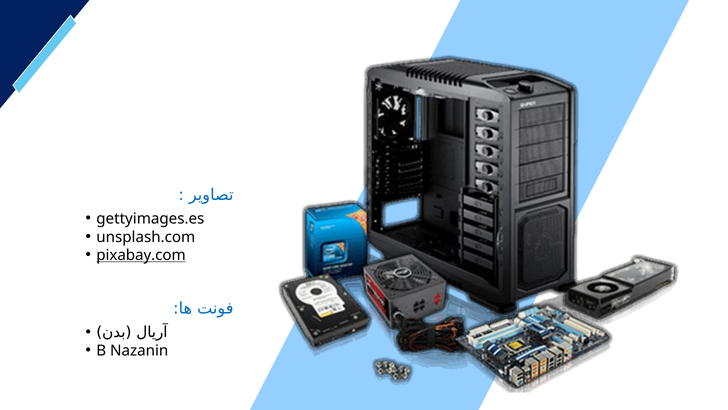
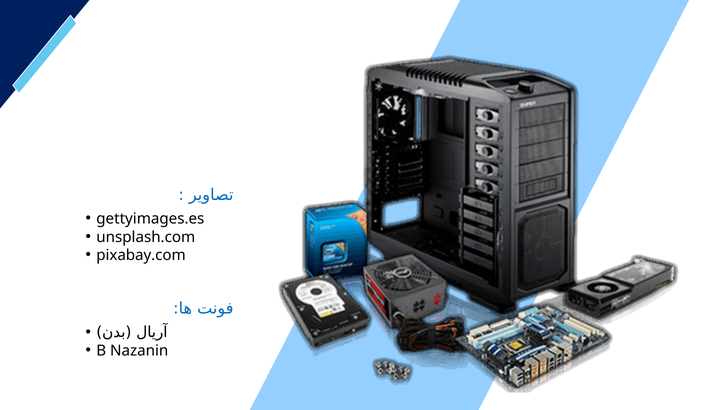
pixabay.com underline: present -> none
